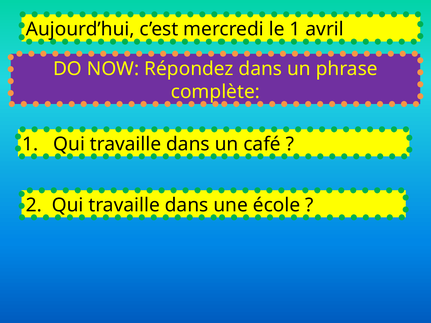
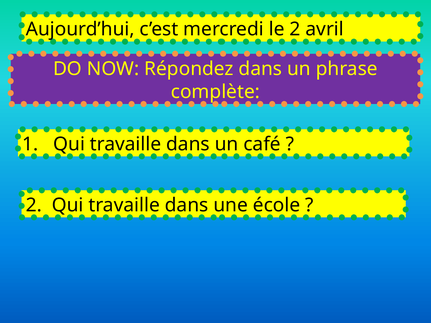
le 1: 1 -> 2
